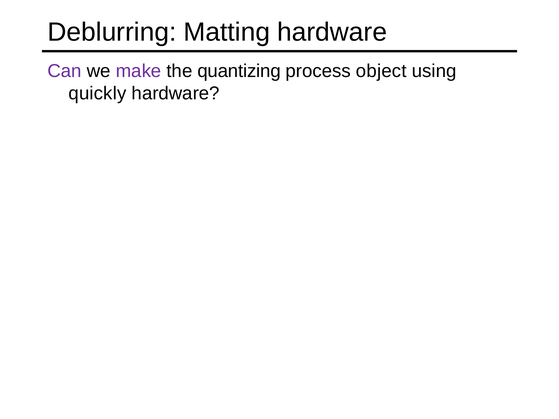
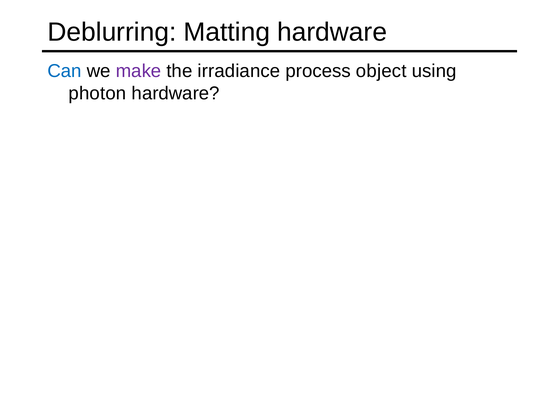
Can colour: purple -> blue
quantizing: quantizing -> irradiance
quickly: quickly -> photon
